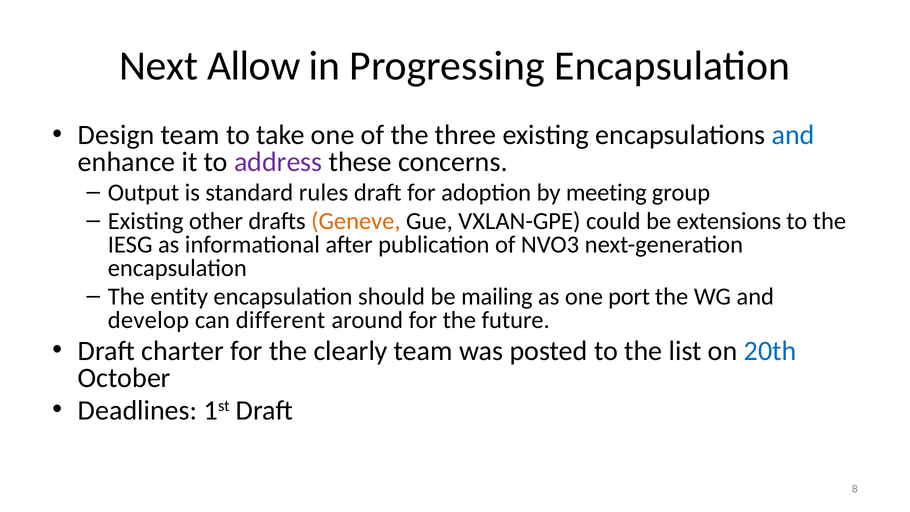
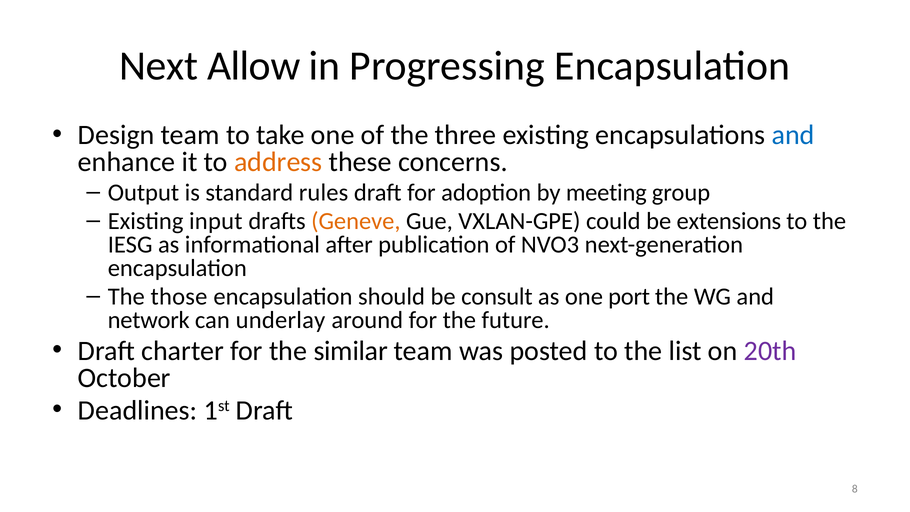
address colour: purple -> orange
other: other -> input
entity: entity -> those
mailing: mailing -> consult
develop: develop -> network
different: different -> underlay
clearly: clearly -> similar
20th colour: blue -> purple
